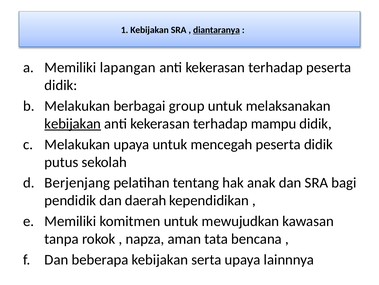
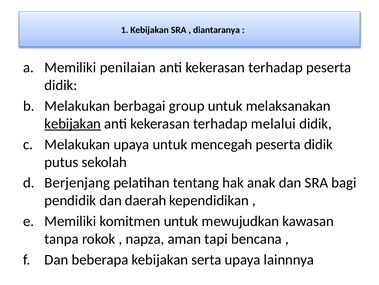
diantaranya underline: present -> none
lapangan: lapangan -> penilaian
mampu: mampu -> melalui
tata: tata -> tapi
